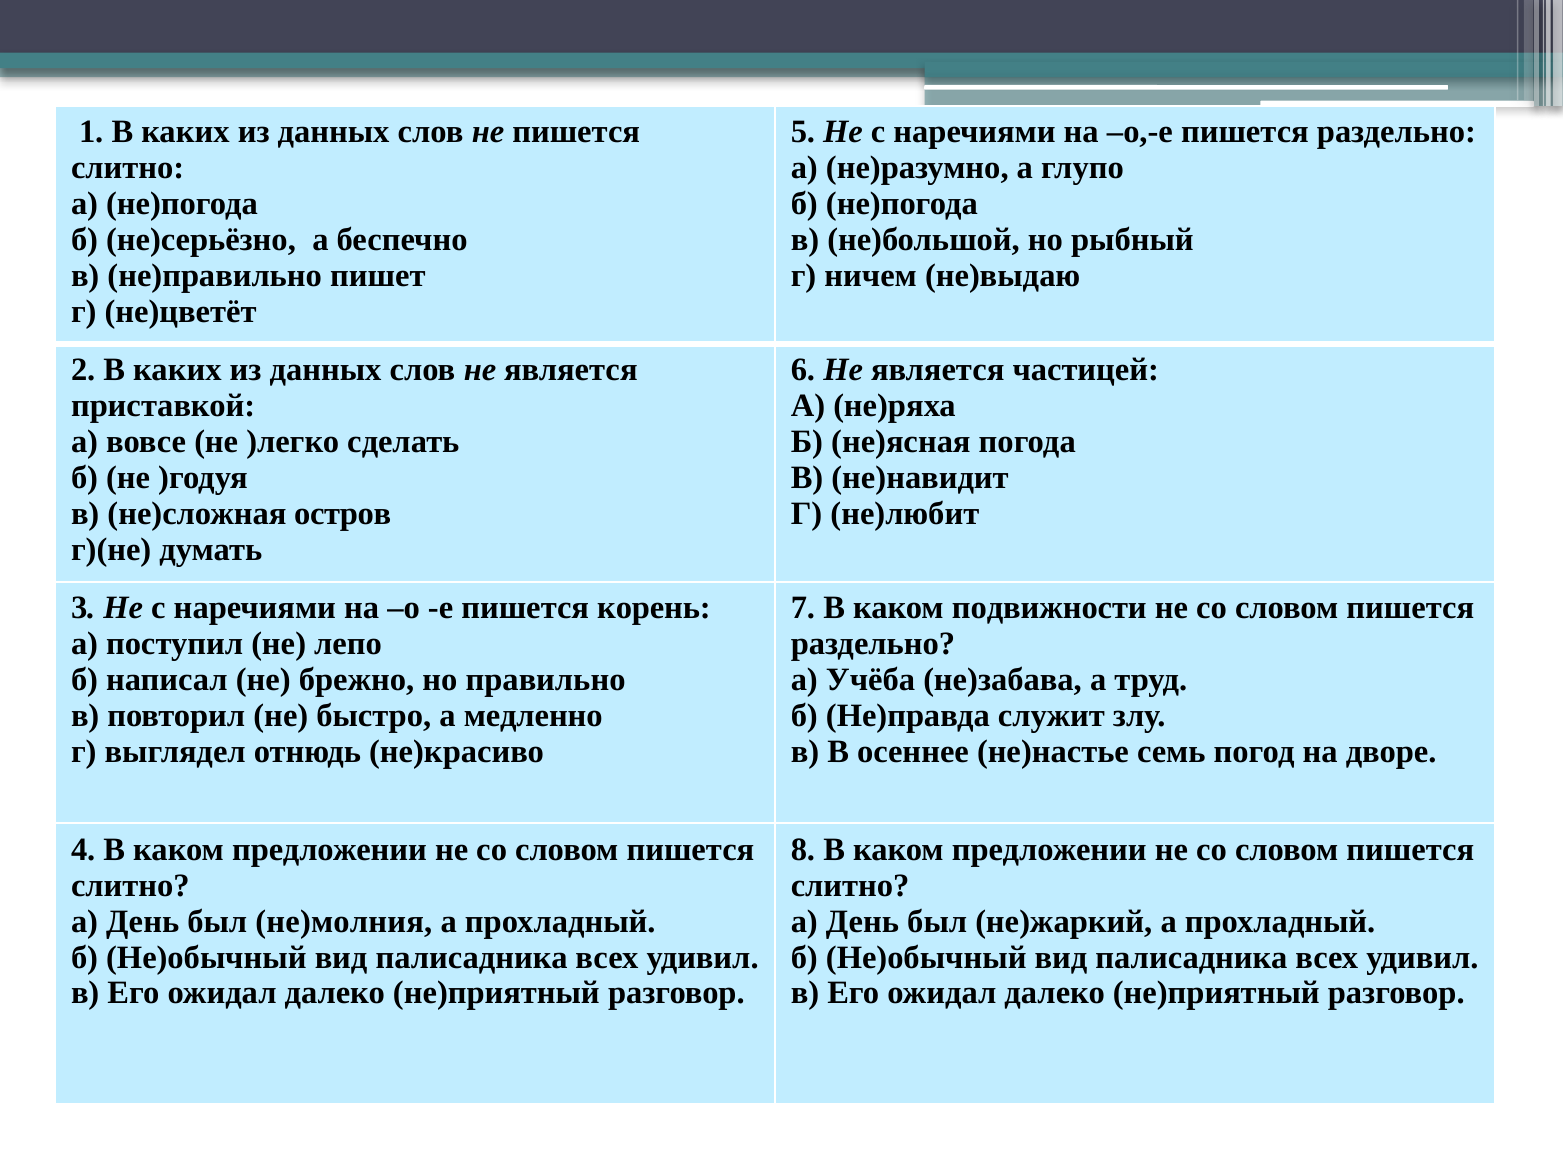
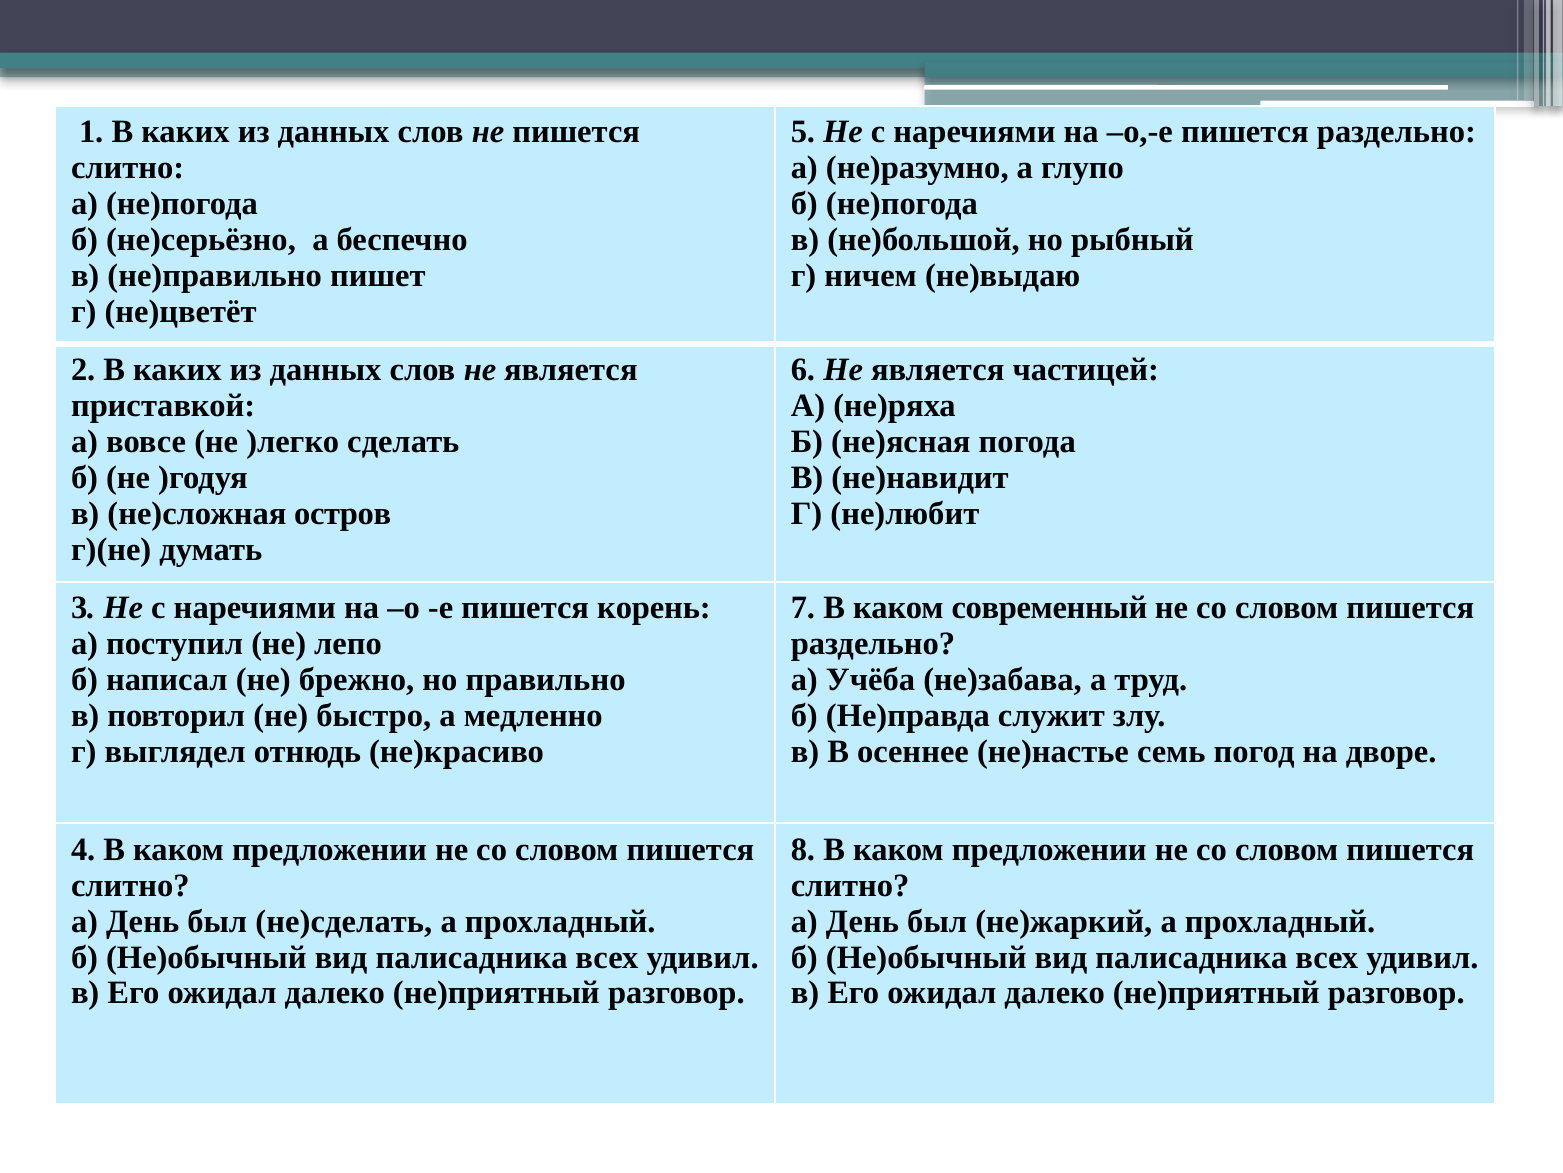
подвижности: подвижности -> современный
не)молния: не)молния -> не)сделать
